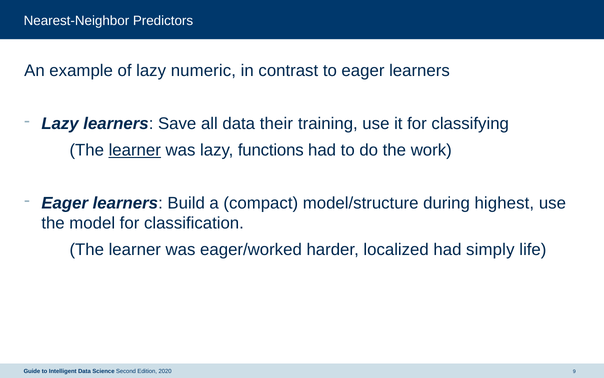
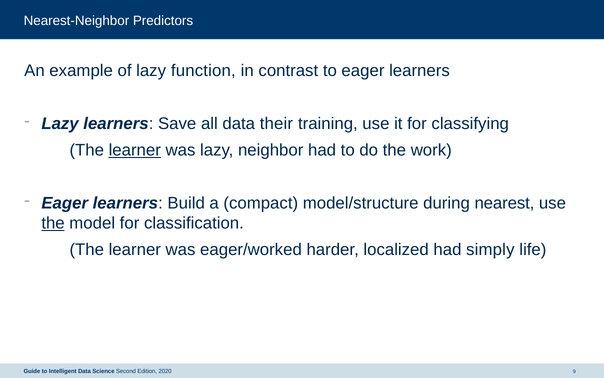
numeric: numeric -> function
functions: functions -> neighbor
highest: highest -> nearest
the at (53, 223) underline: none -> present
